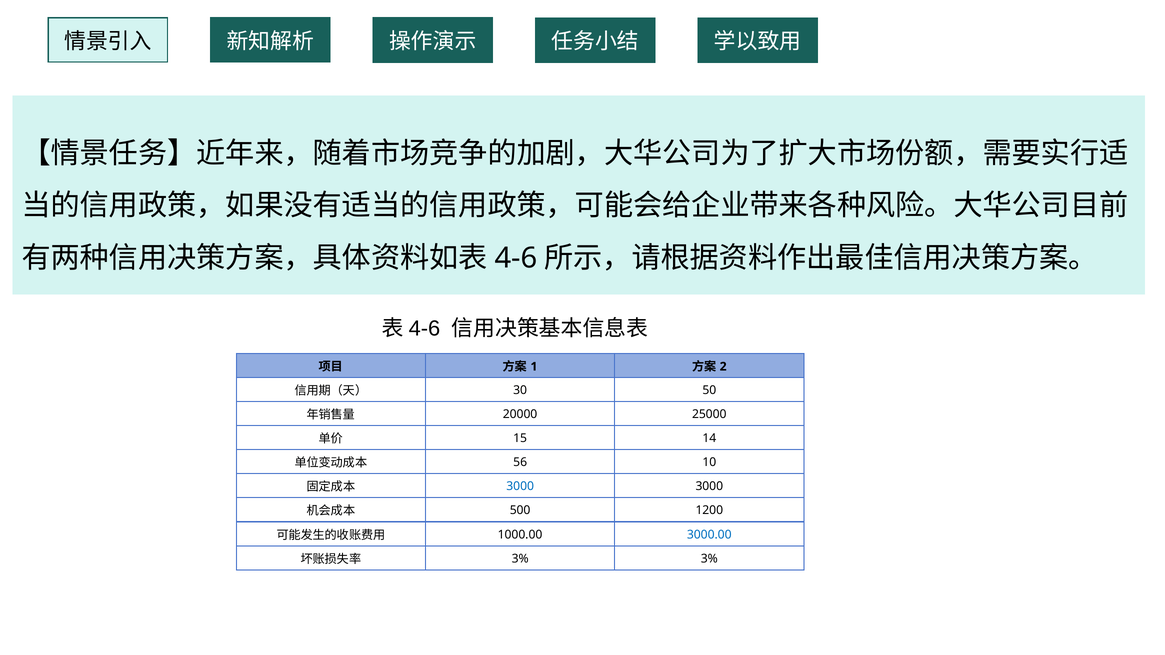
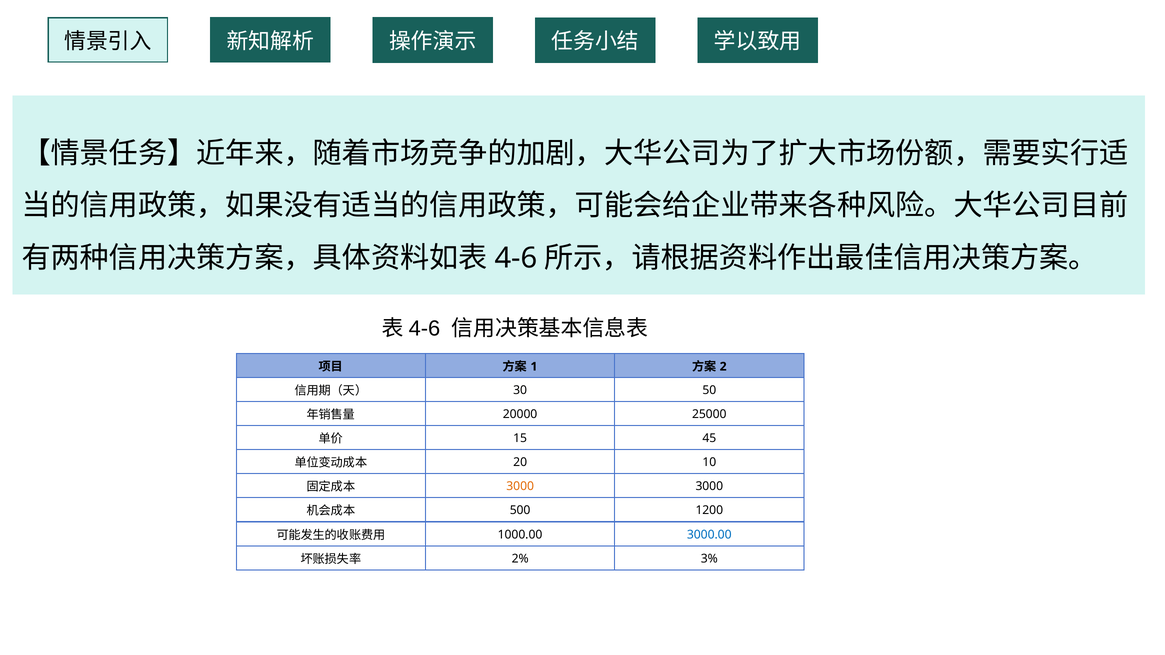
14: 14 -> 45
56: 56 -> 20
3000 at (520, 487) colour: blue -> orange
3% at (520, 559): 3% -> 2%
